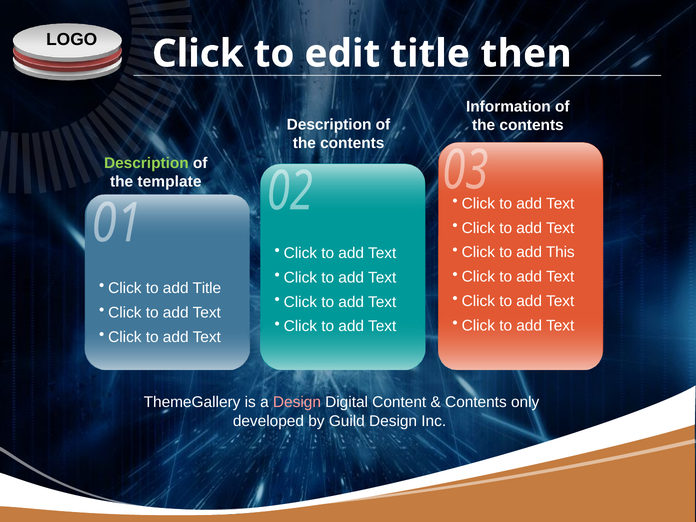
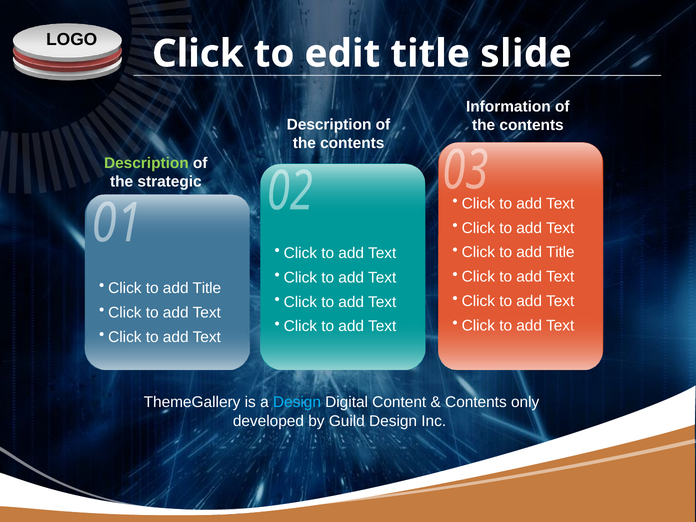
then: then -> slide
template: template -> strategic
This at (560, 252): This -> Title
Design at (297, 402) colour: pink -> light blue
